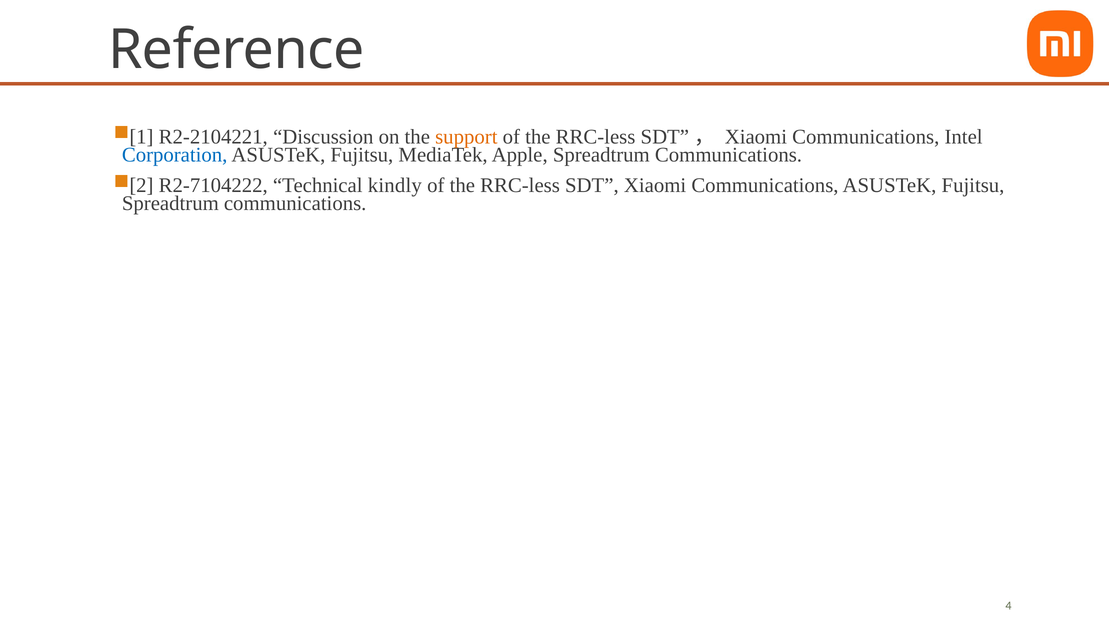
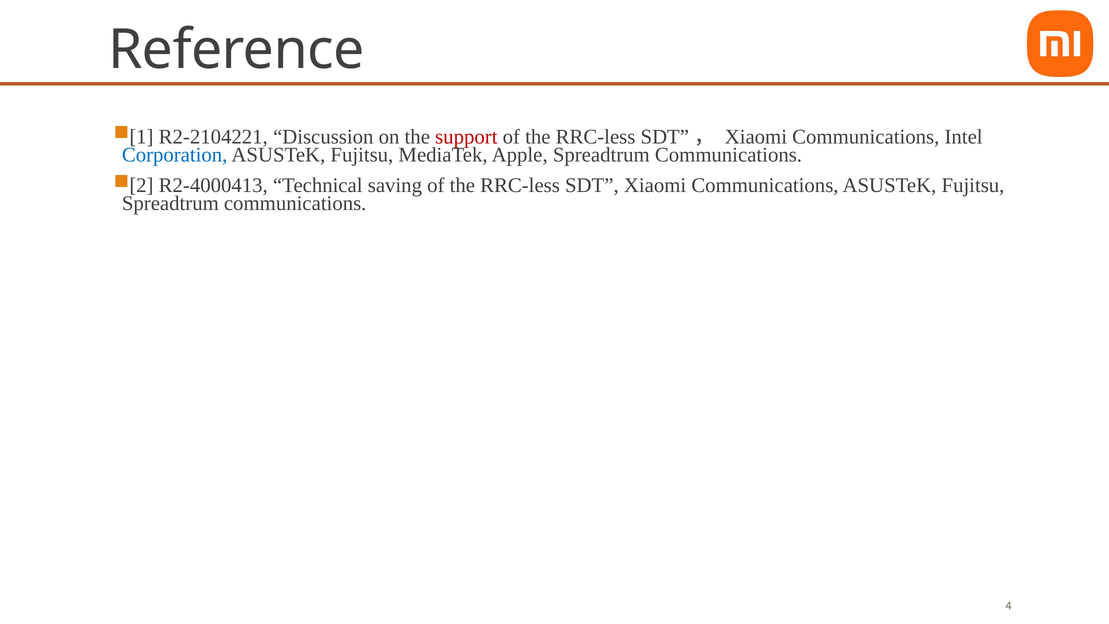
support colour: orange -> red
R2-7104222: R2-7104222 -> R2-4000413
kindly: kindly -> saving
